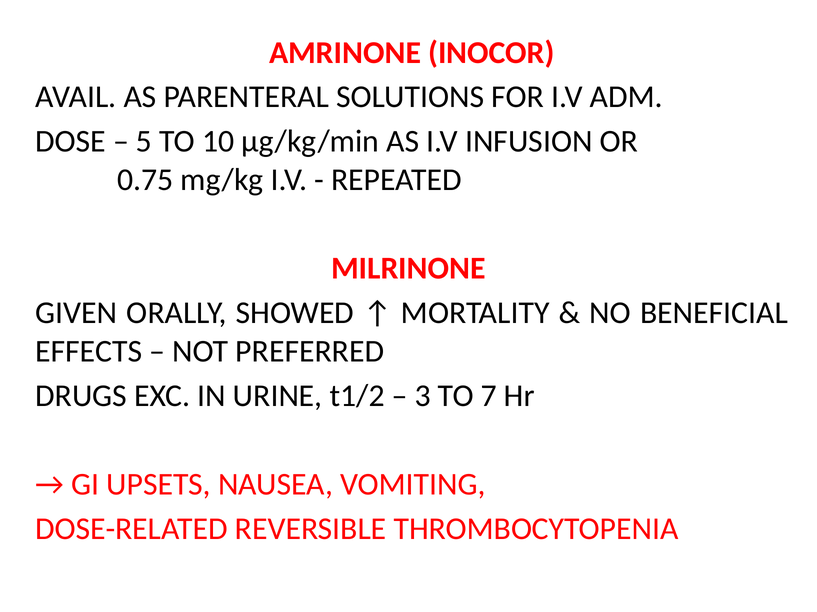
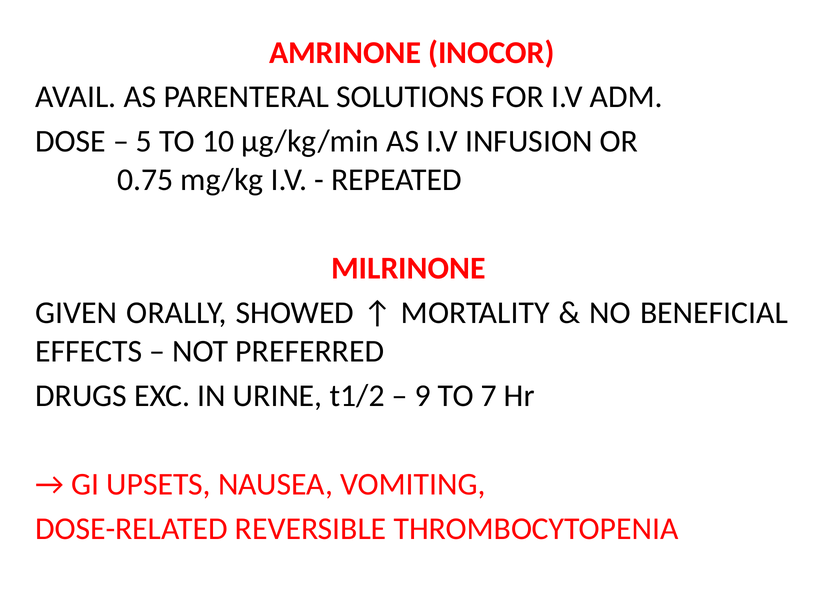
3: 3 -> 9
